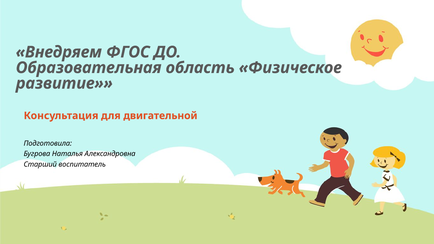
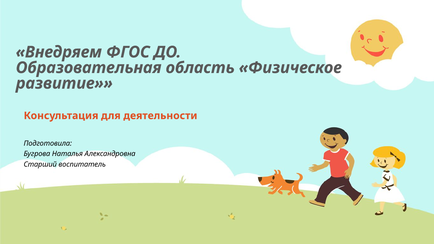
двигательной: двигательной -> деятельности
